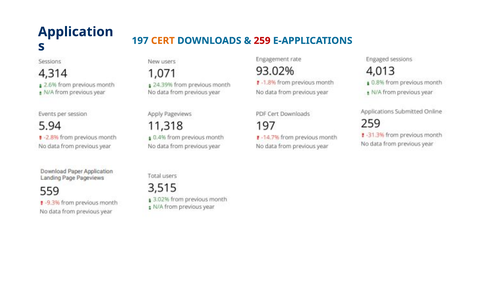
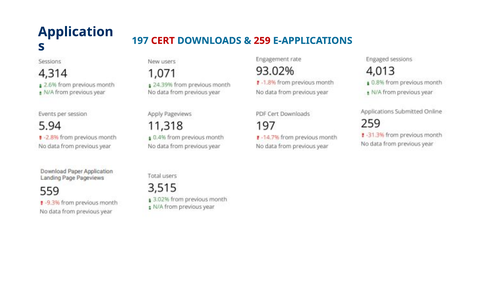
CERT colour: orange -> red
